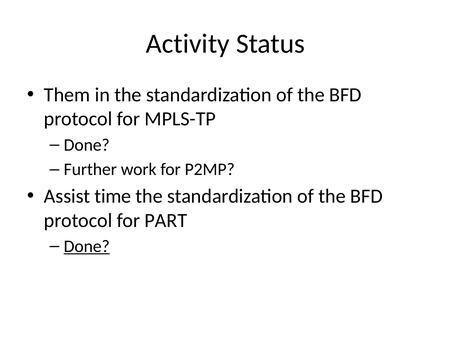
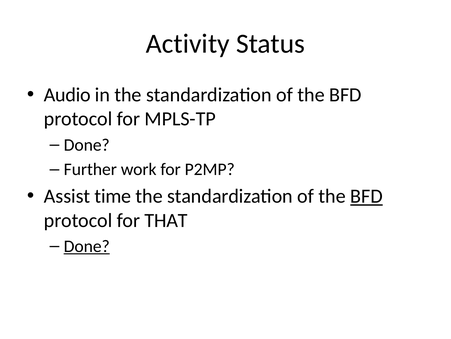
Them: Them -> Audio
BFD at (367, 196) underline: none -> present
PART: PART -> THAT
